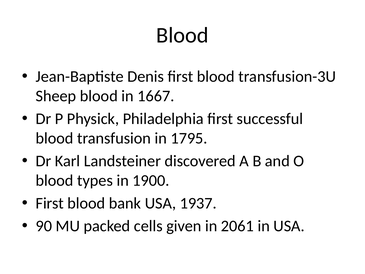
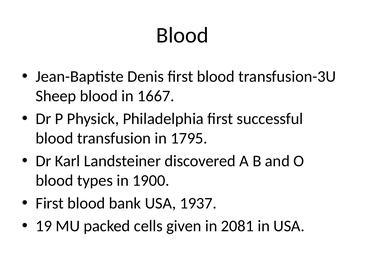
90: 90 -> 19
2061: 2061 -> 2081
